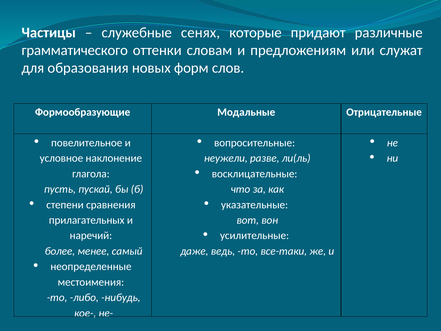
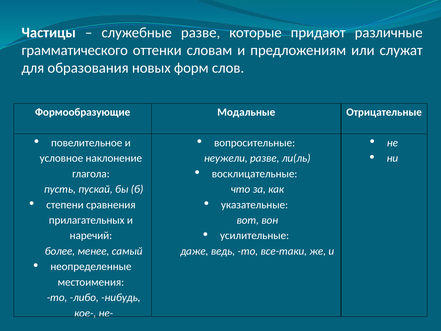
служебные сенях: сенях -> разве
